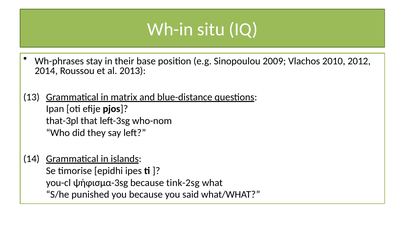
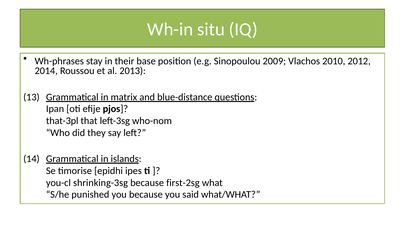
ψήφισμα-3sg: ψήφισμα-3sg -> shrinking-3sg
tink-2sg: tink-2sg -> first-2sg
